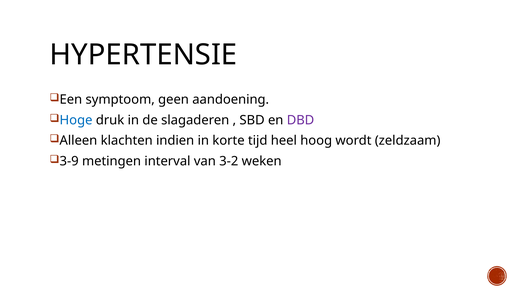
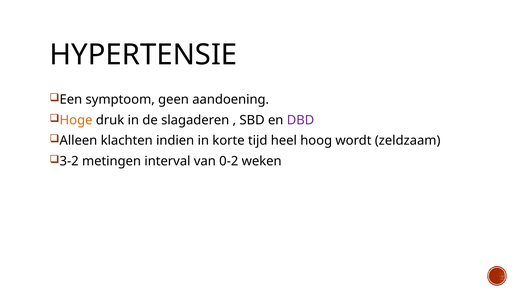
Hoge colour: blue -> orange
3-9: 3-9 -> 3-2
3-2: 3-2 -> 0-2
